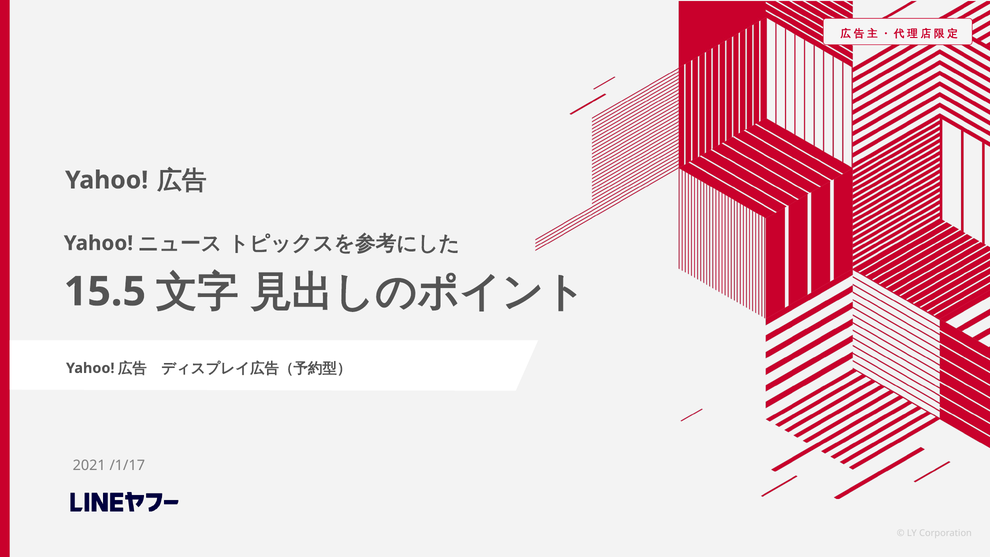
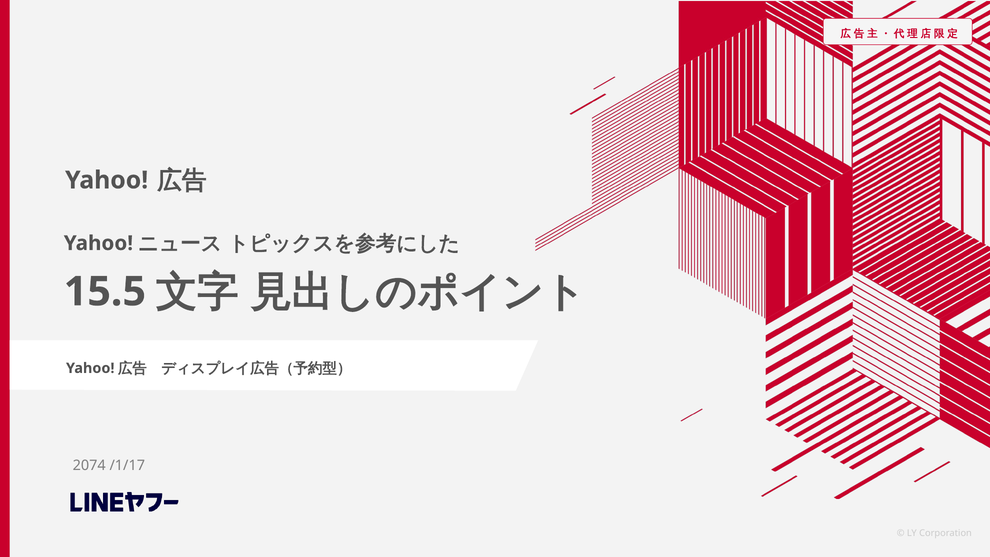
2021: 2021 -> 2074
